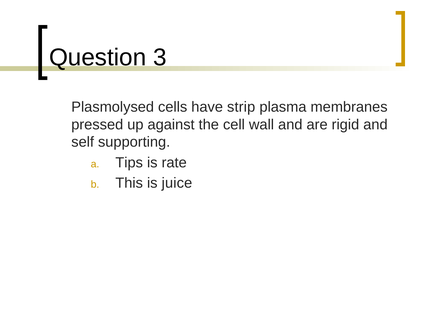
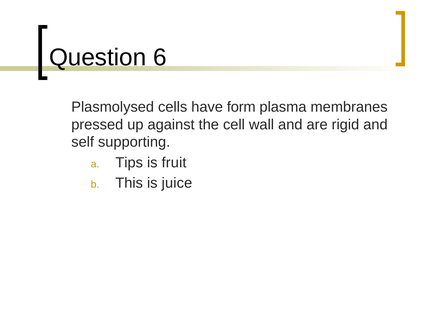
3: 3 -> 6
strip: strip -> form
rate: rate -> fruit
